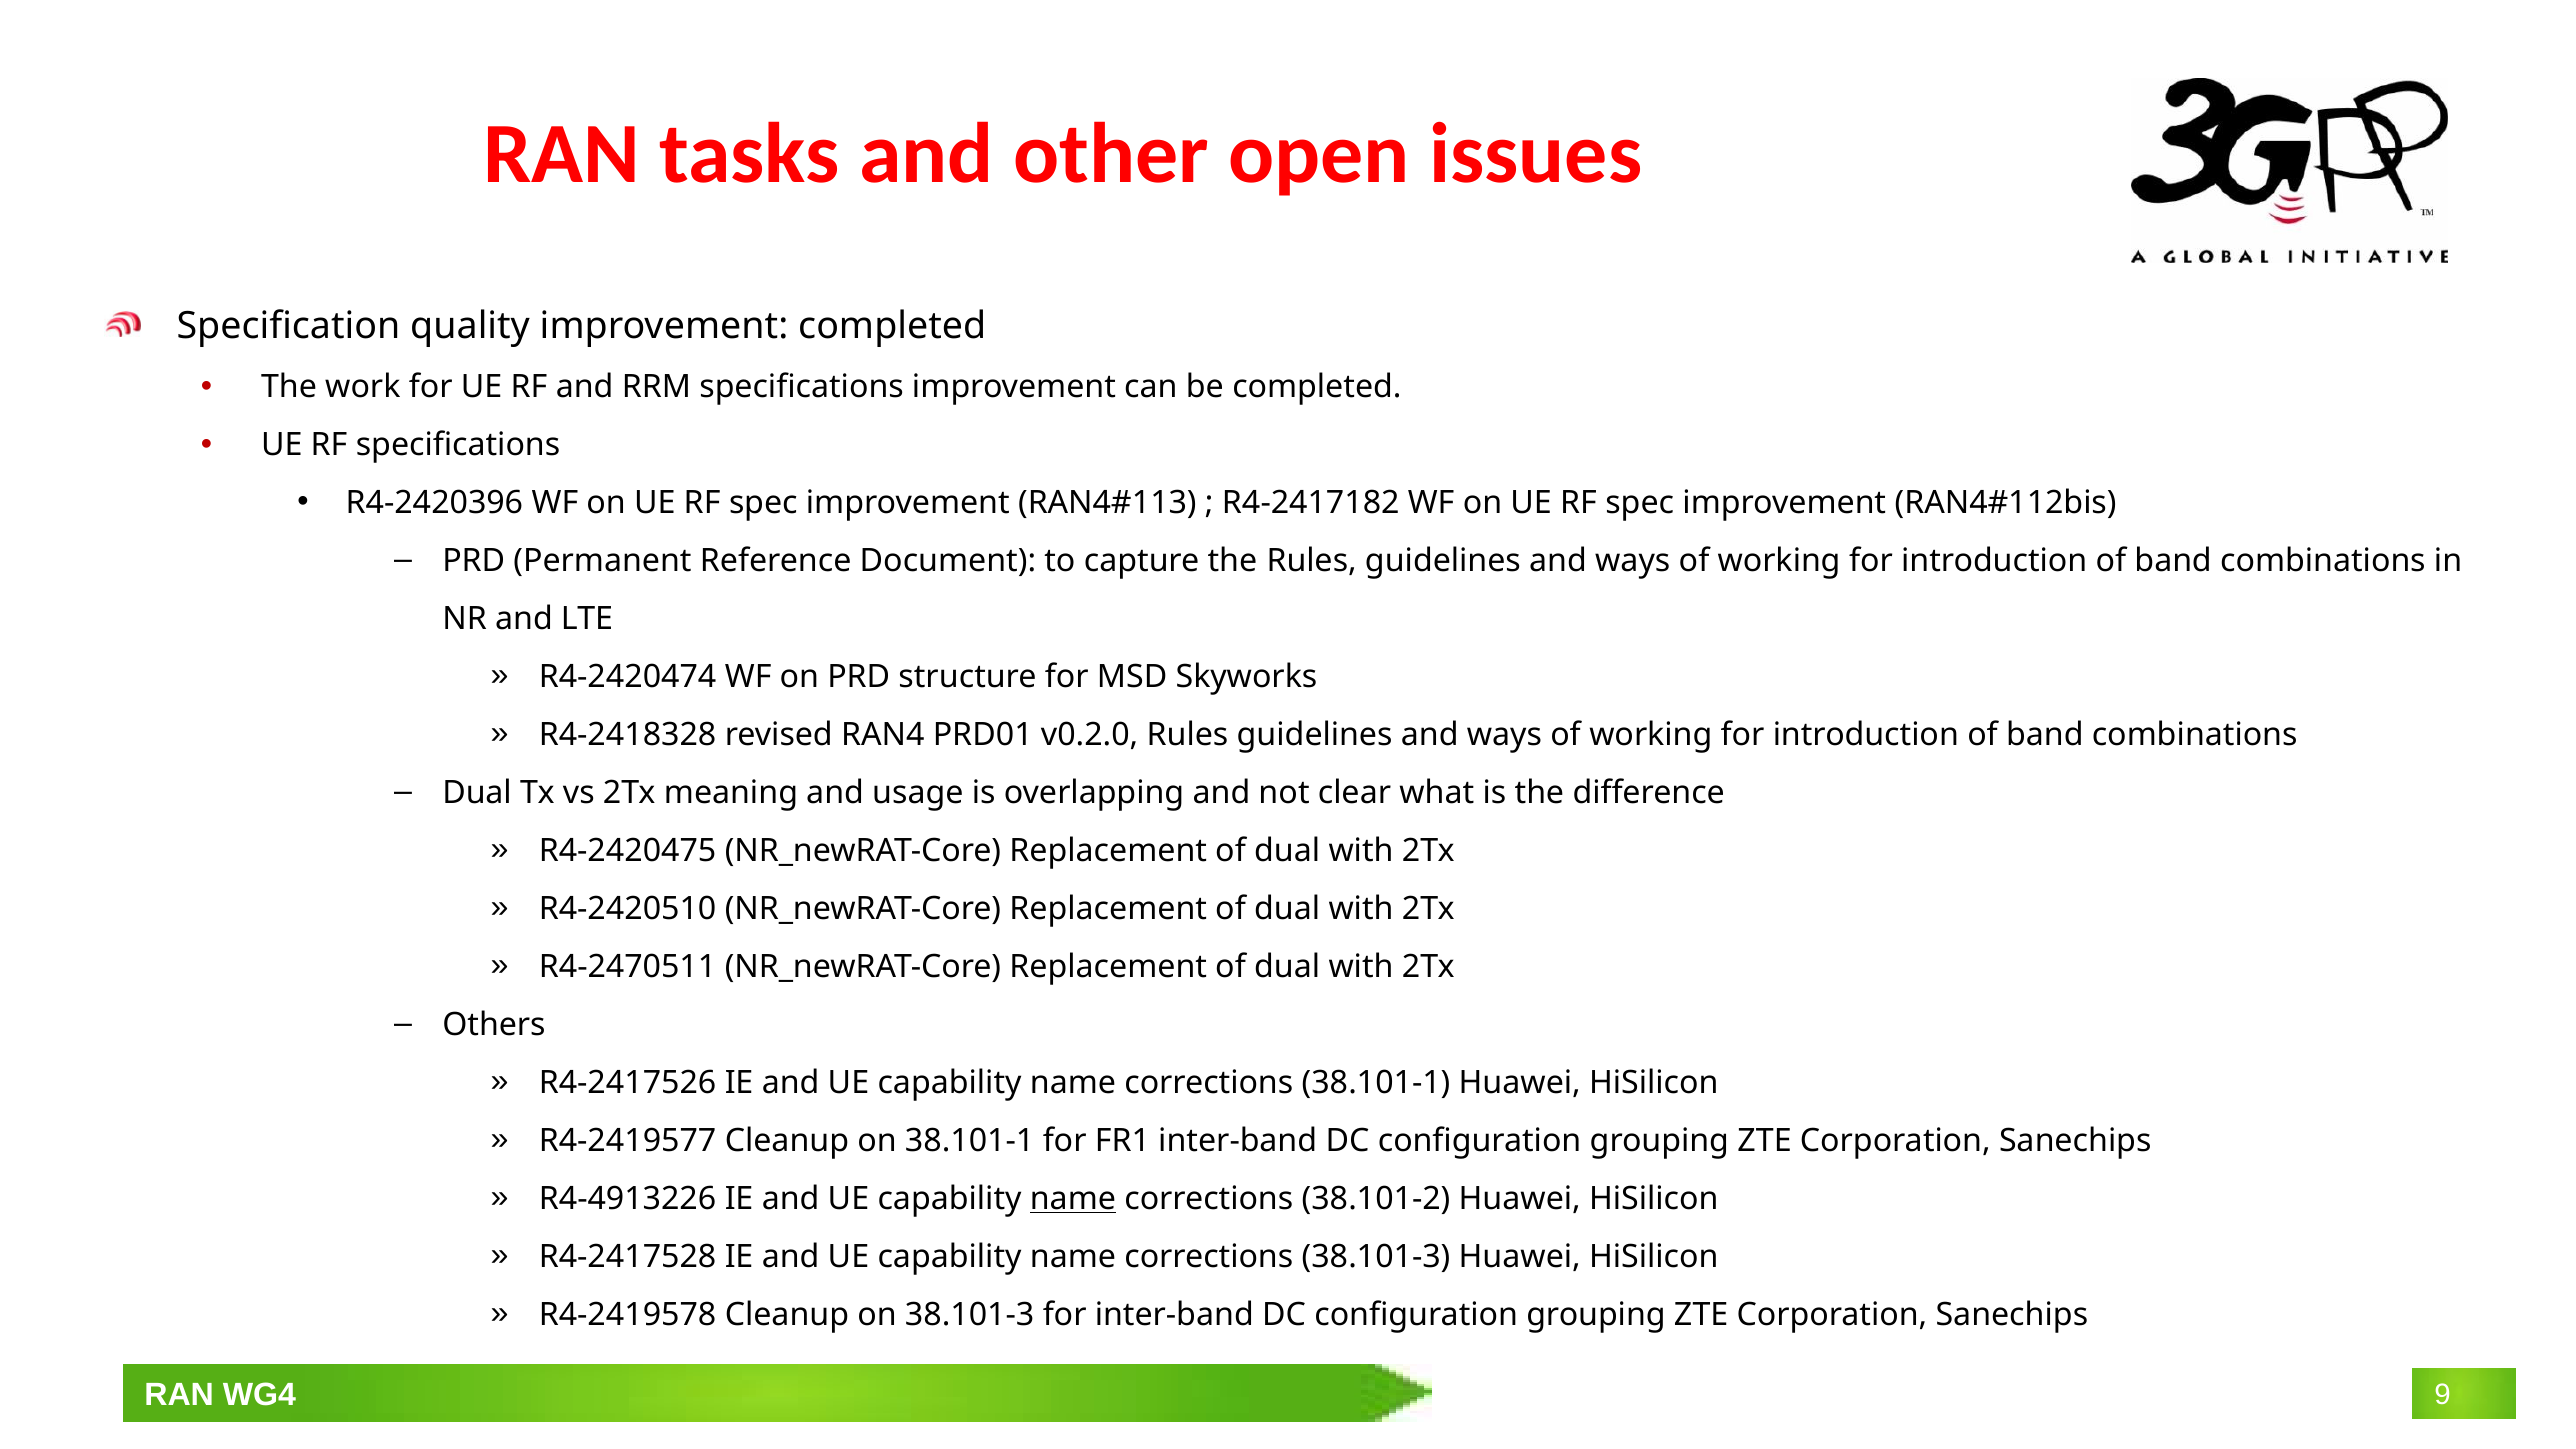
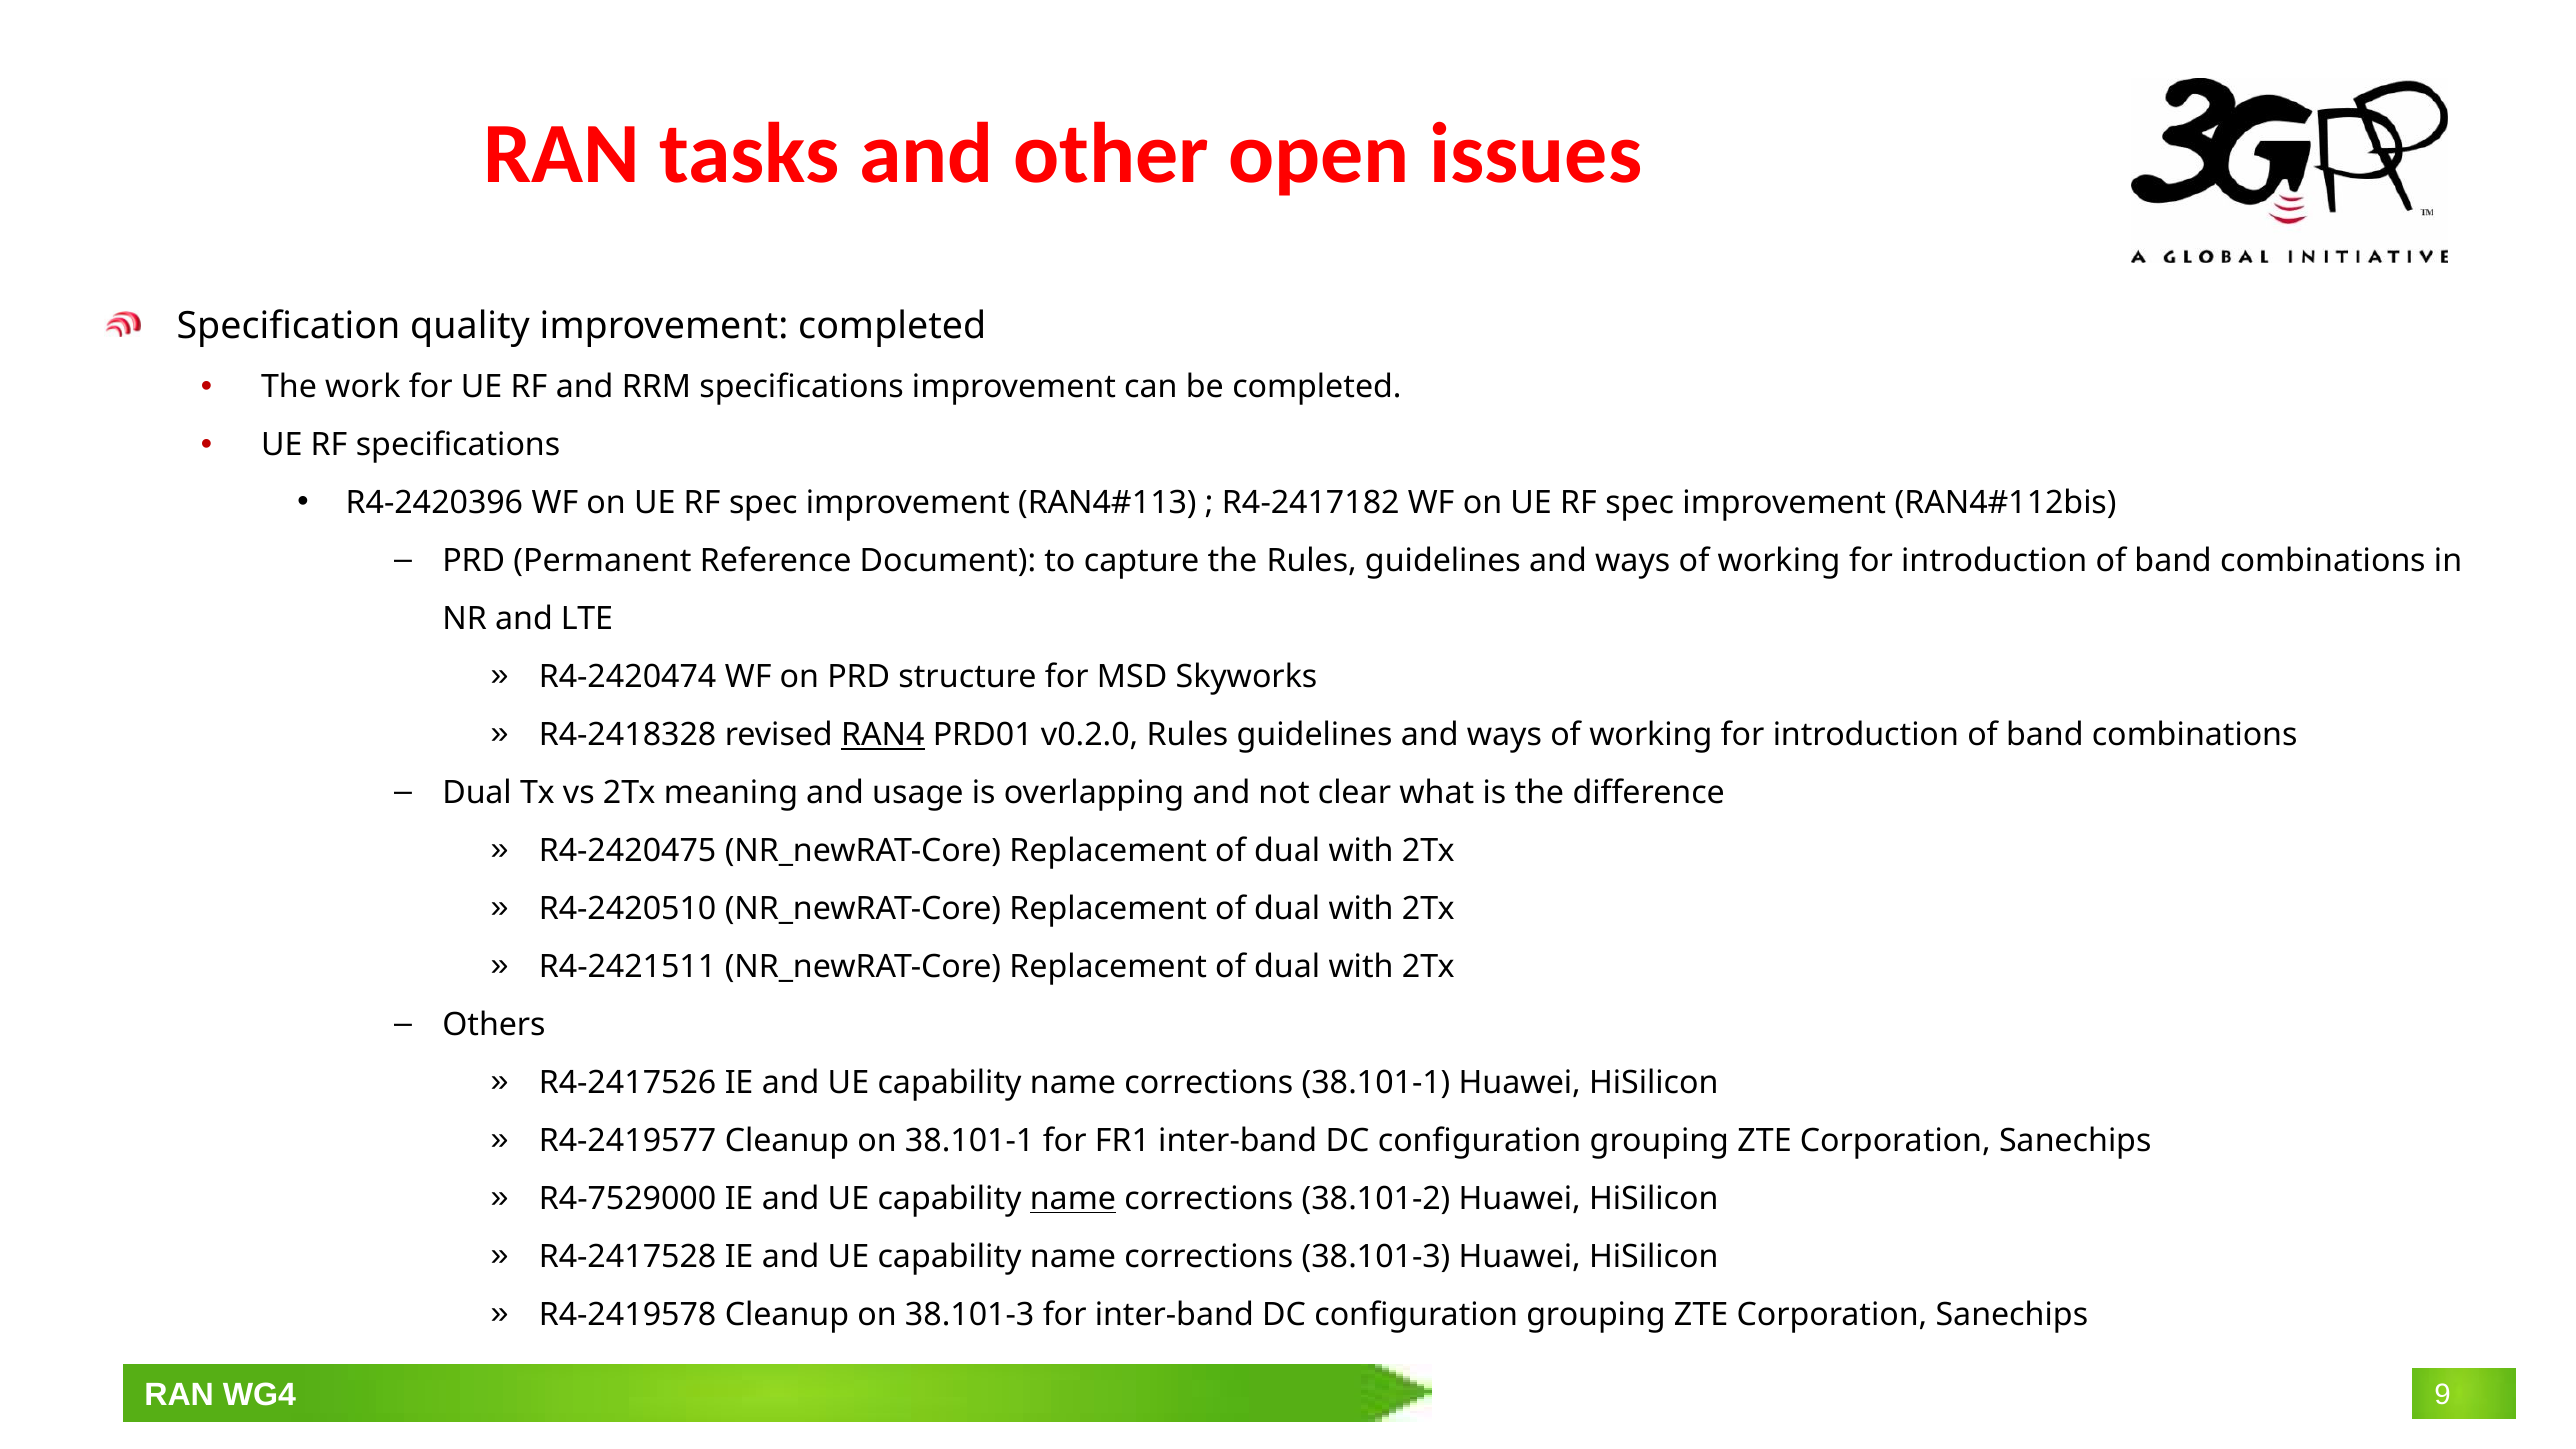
RAN4 underline: none -> present
R4-2470511: R4-2470511 -> R4-2421511
R4-4913226: R4-4913226 -> R4-7529000
